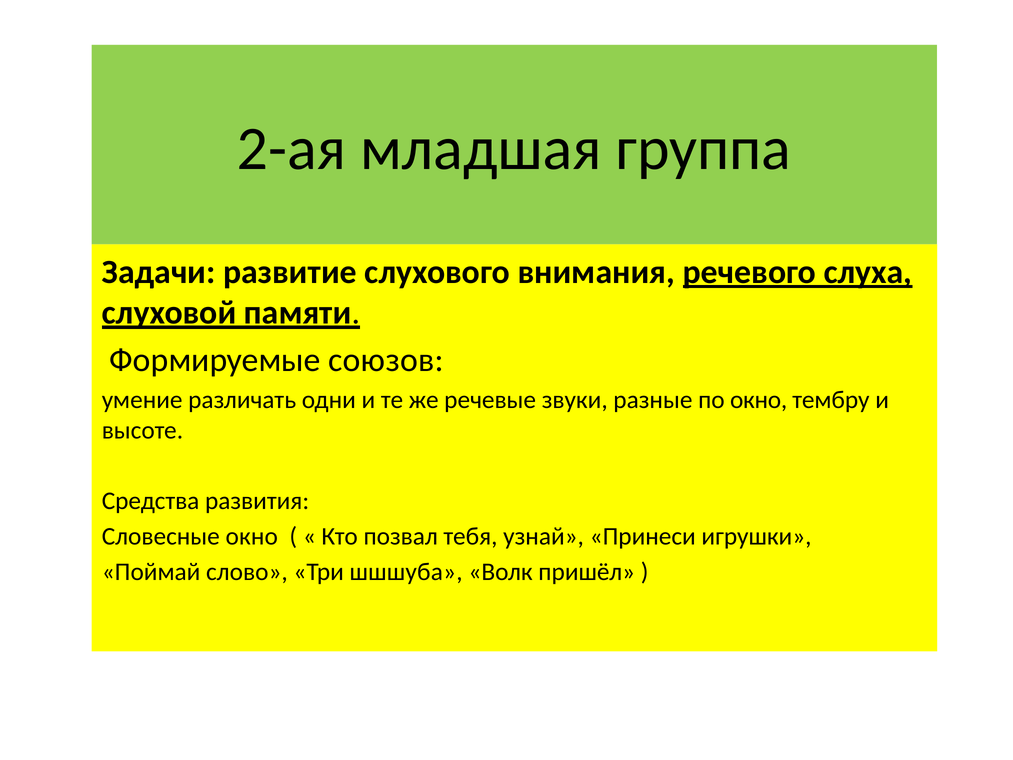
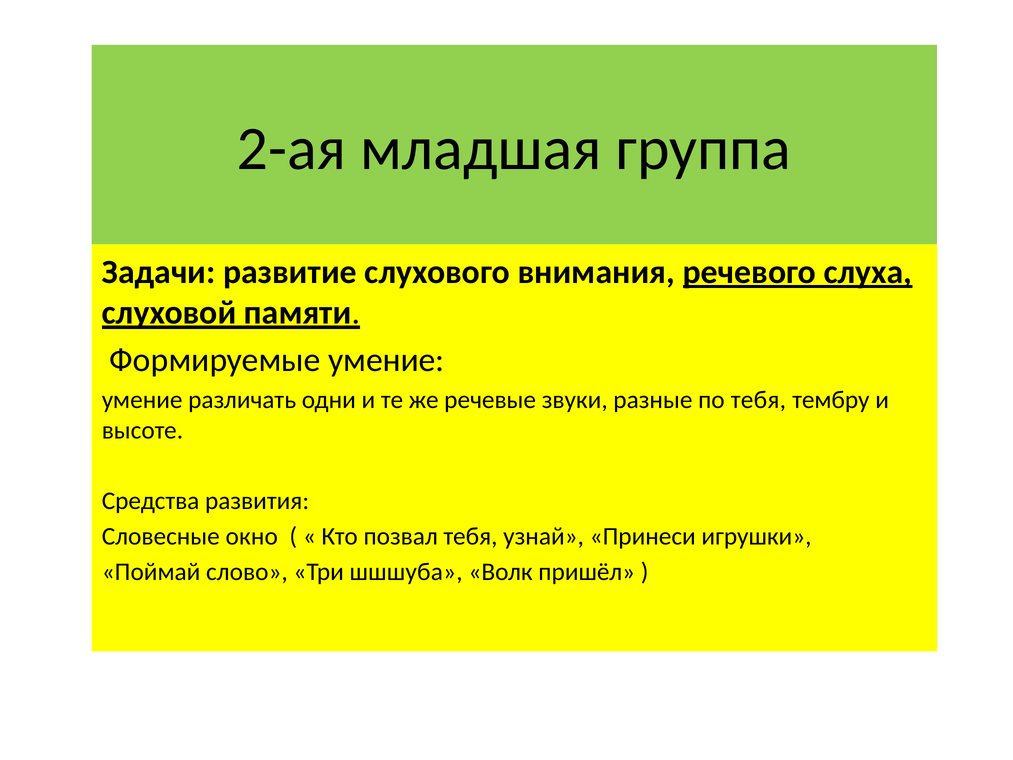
Формируемые союзов: союзов -> умение
по окно: окно -> тебя
